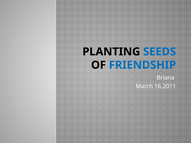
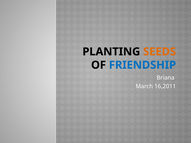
SEEDS colour: blue -> orange
